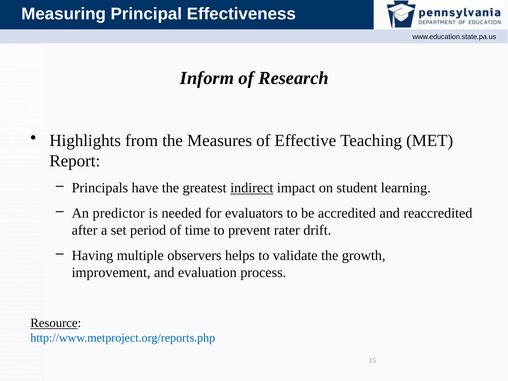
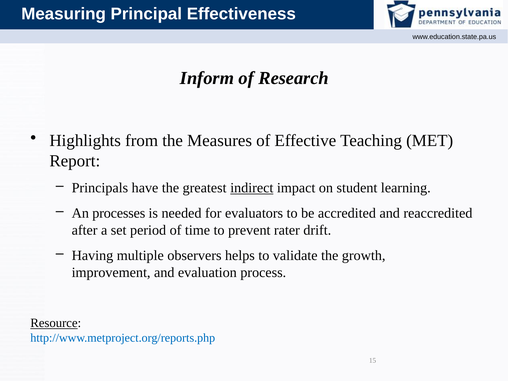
predictor: predictor -> processes
